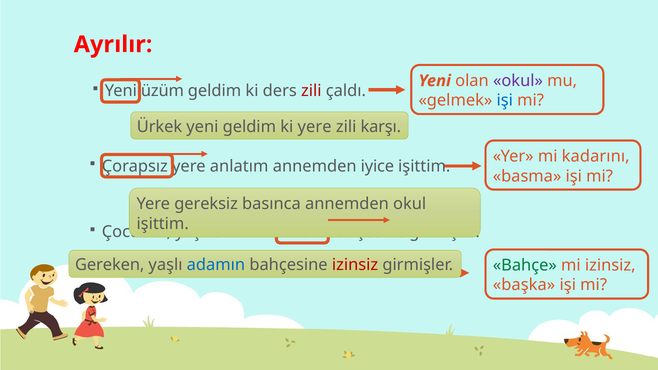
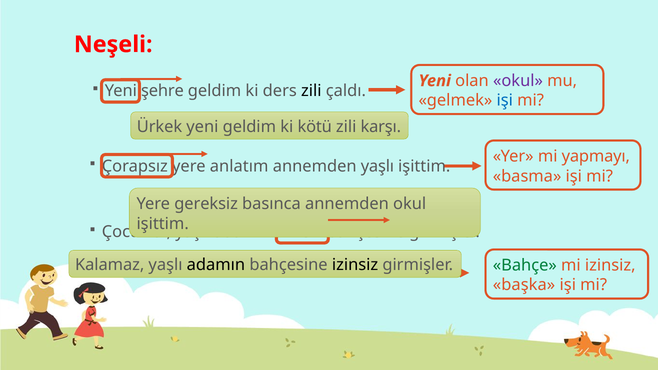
Ayrılır: Ayrılır -> Neşeli
üzüm: üzüm -> şehre
zili at (311, 91) colour: red -> black
ki yere: yere -> kötü
kadarını: kadarını -> yapmayı
annemden iyice: iyice -> yaşlı
Gereken: Gereken -> Kalamaz
adamın at (216, 265) colour: blue -> black
izinsiz at (355, 265) colour: red -> black
